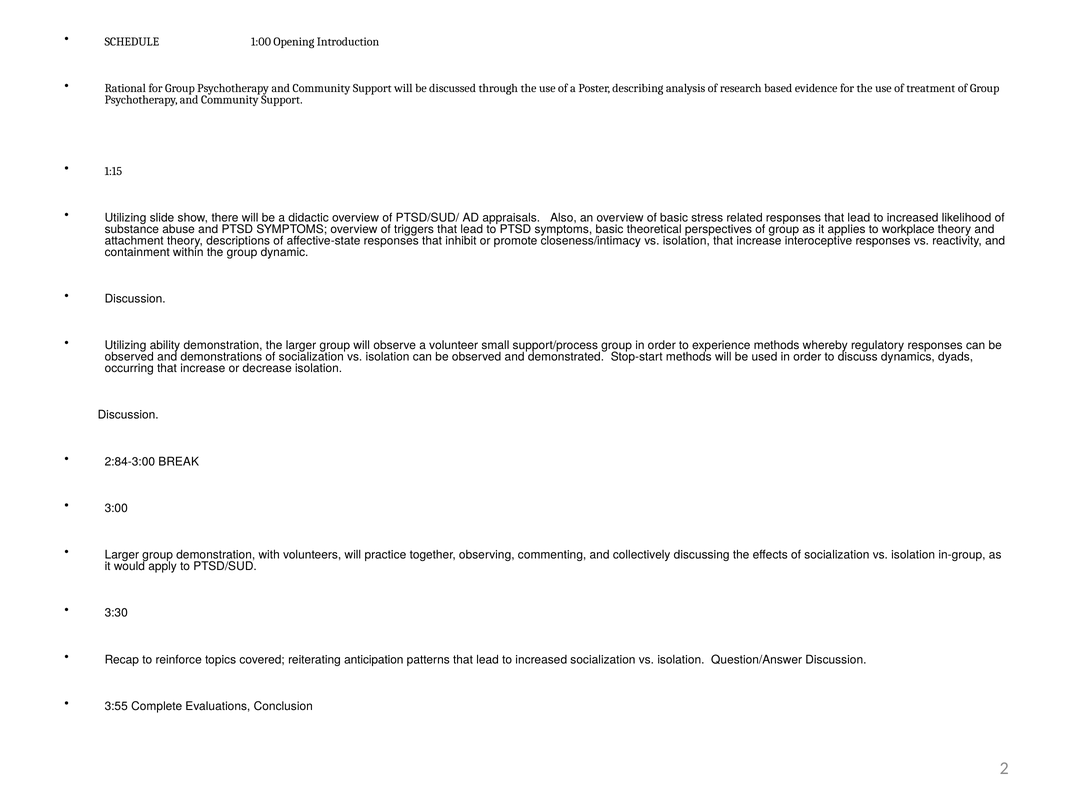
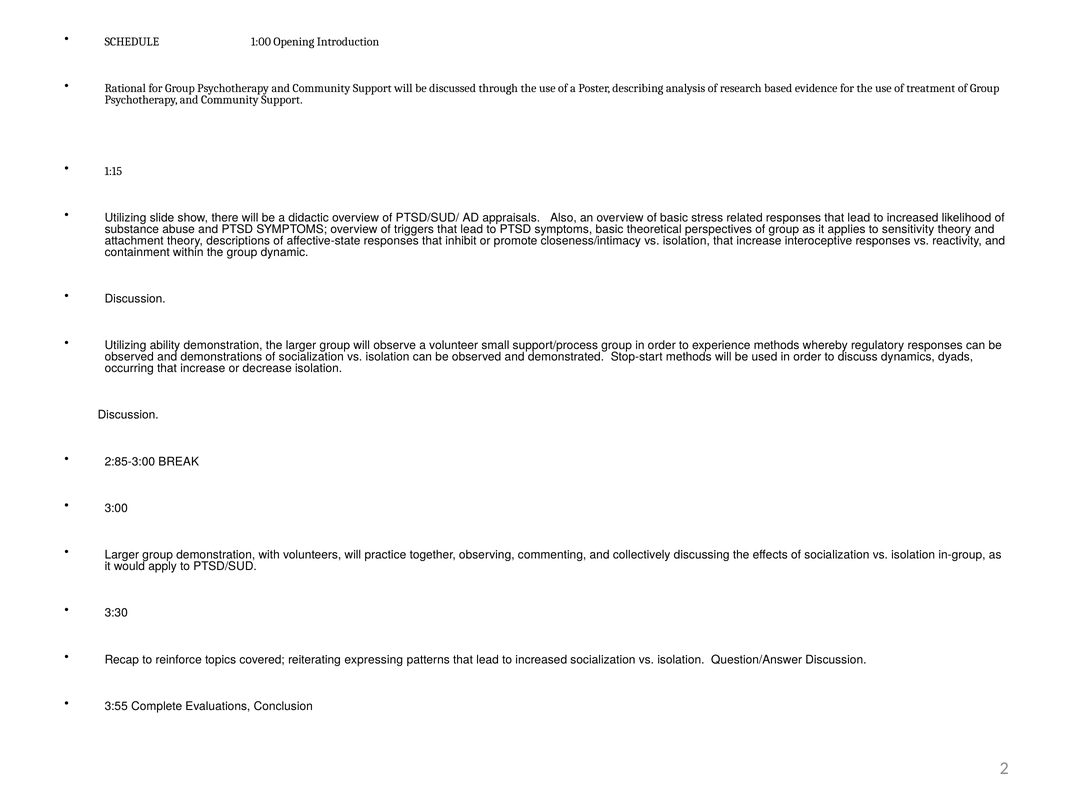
workplace: workplace -> sensitivity
2:84-3:00: 2:84-3:00 -> 2:85-3:00
anticipation: anticipation -> expressing
